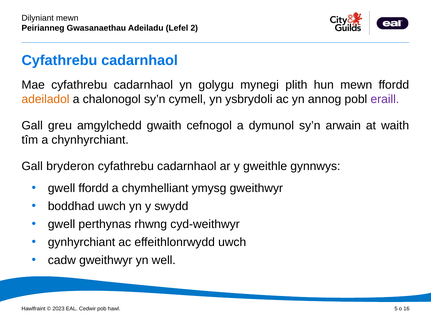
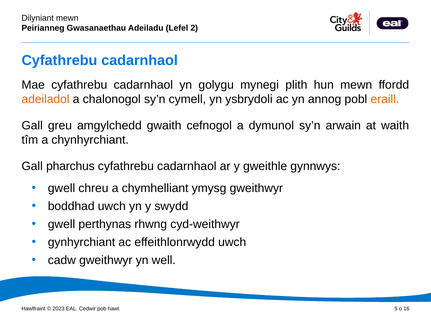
eraill colour: purple -> orange
bryderon: bryderon -> pharchus
gwell ffordd: ffordd -> chreu
